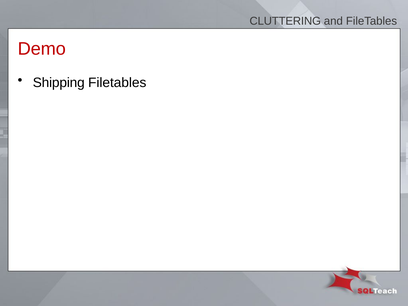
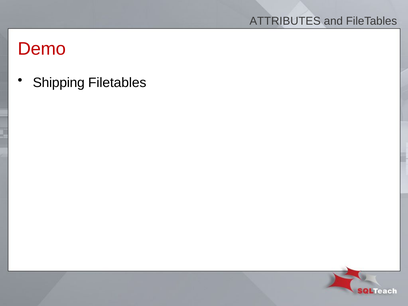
CLUTTERING: CLUTTERING -> ATTRIBUTES
